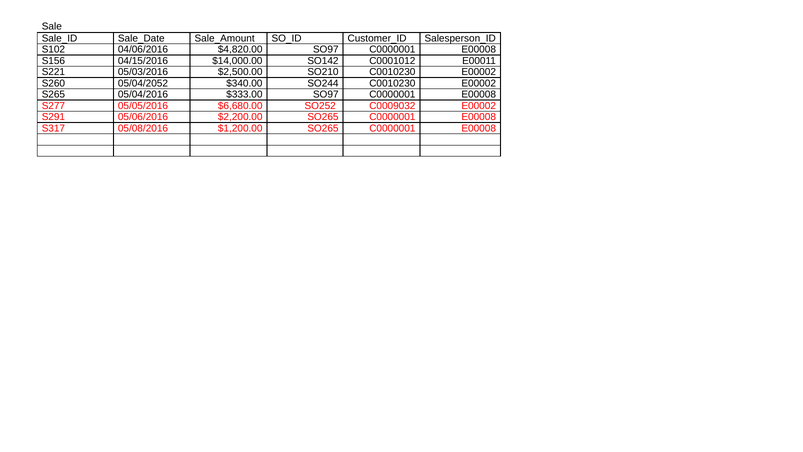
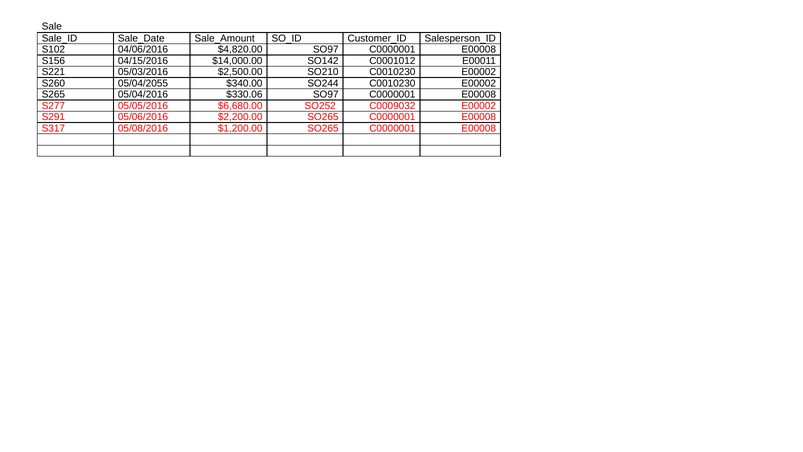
05/04/2052: 05/04/2052 -> 05/04/2055
$333.00: $333.00 -> $330.06
